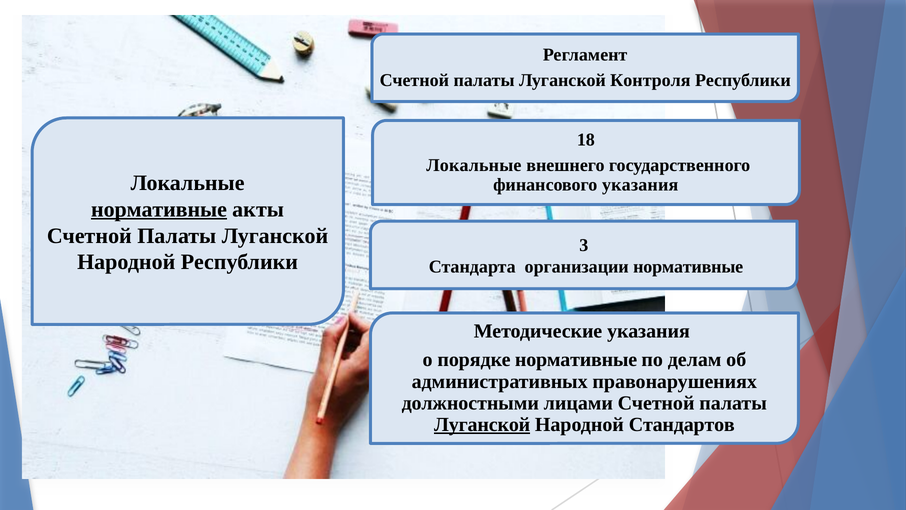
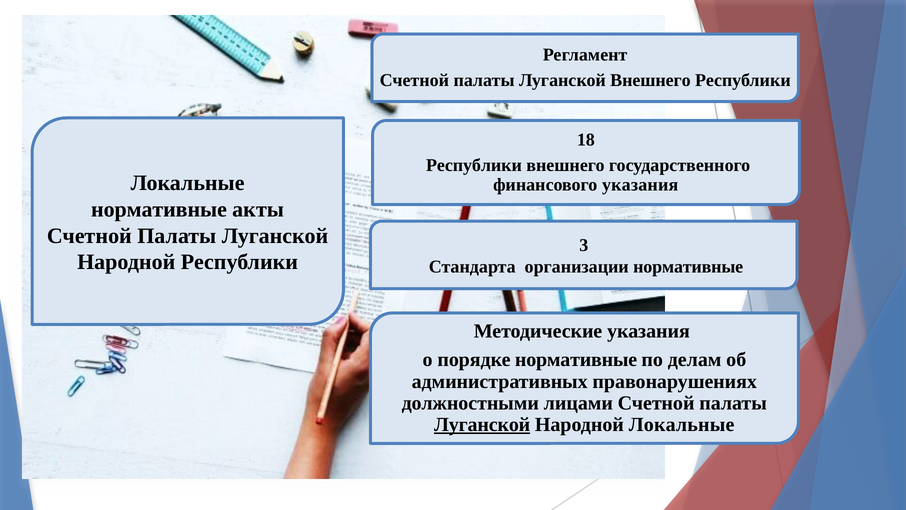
Луганской Контроля: Контроля -> Внешнего
Локальные at (474, 165): Локальные -> Республики
нормативные at (159, 209) underline: present -> none
Народной Стандартов: Стандартов -> Локальные
